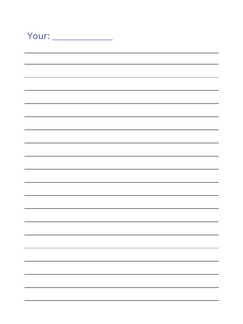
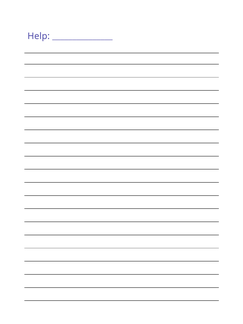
Your: Your -> Help
